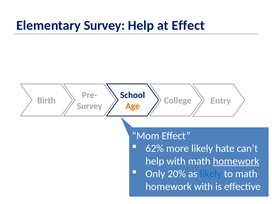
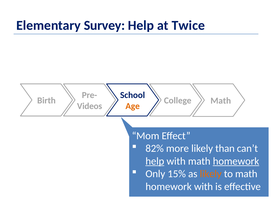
at Effect: Effect -> Twice
College Entry: Entry -> Math
Survey at (90, 106): Survey -> Videos
62%: 62% -> 82%
hate: hate -> than
help at (155, 161) underline: none -> present
20%: 20% -> 15%
likely at (211, 174) colour: blue -> orange
